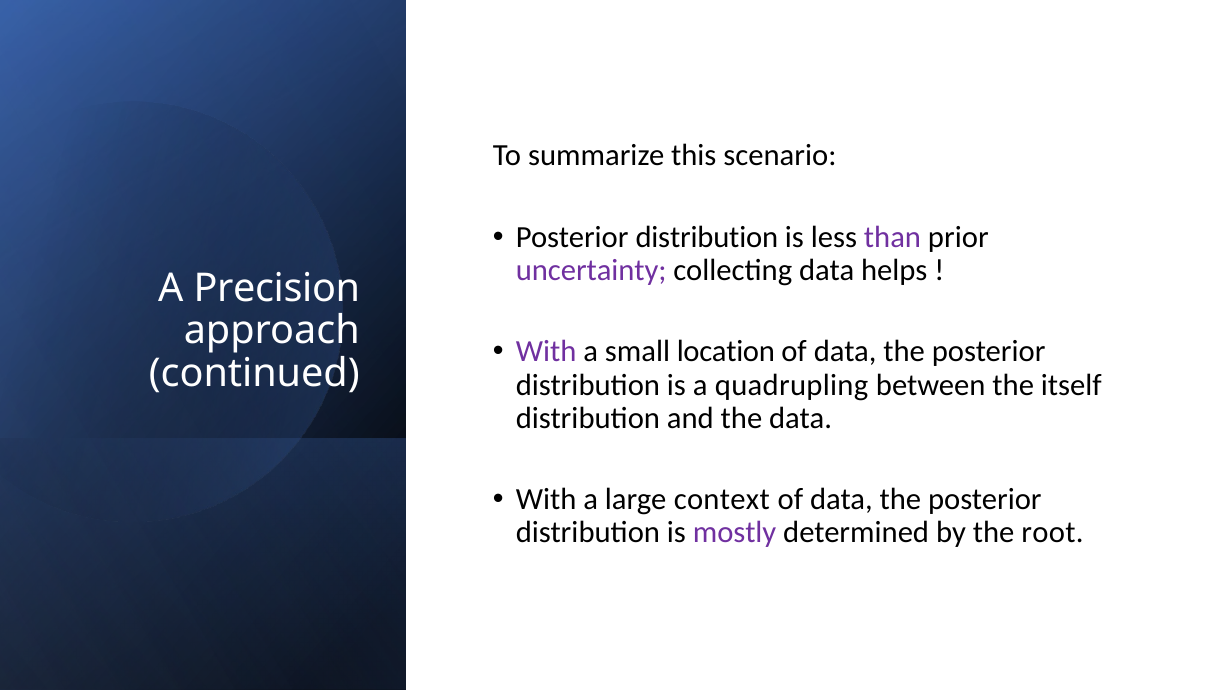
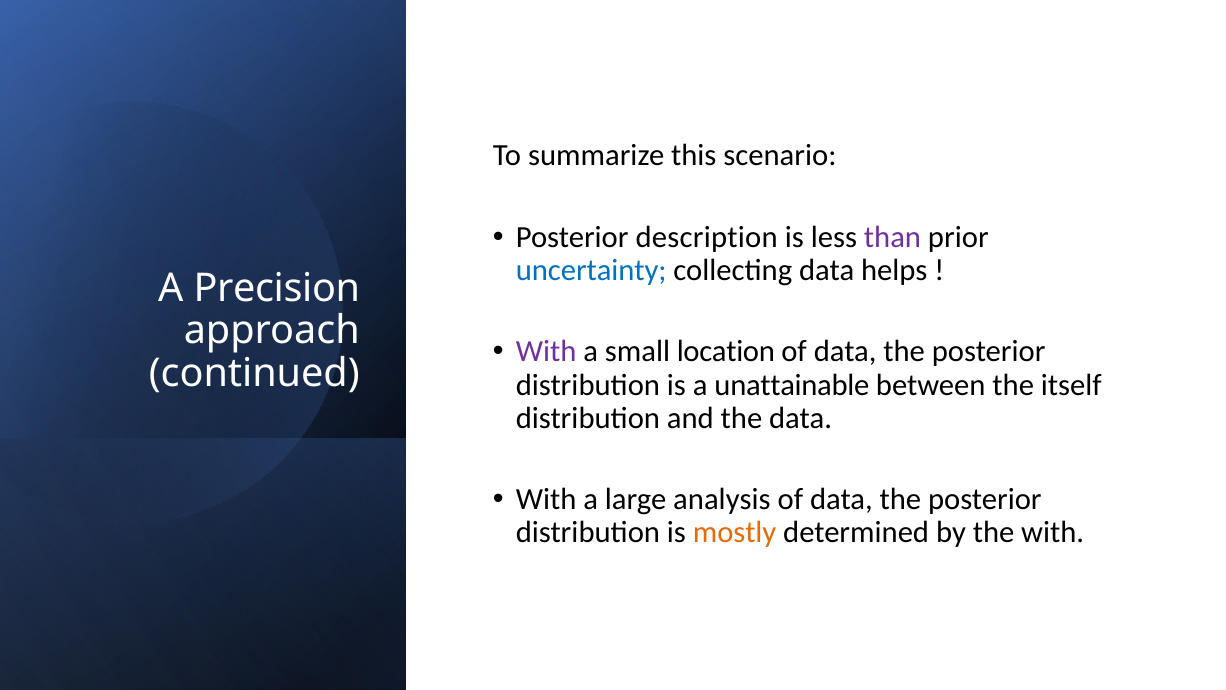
distribution at (707, 237): distribution -> description
uncertainty colour: purple -> blue
quadrupling: quadrupling -> unattainable
context: context -> analysis
mostly colour: purple -> orange
the root: root -> with
